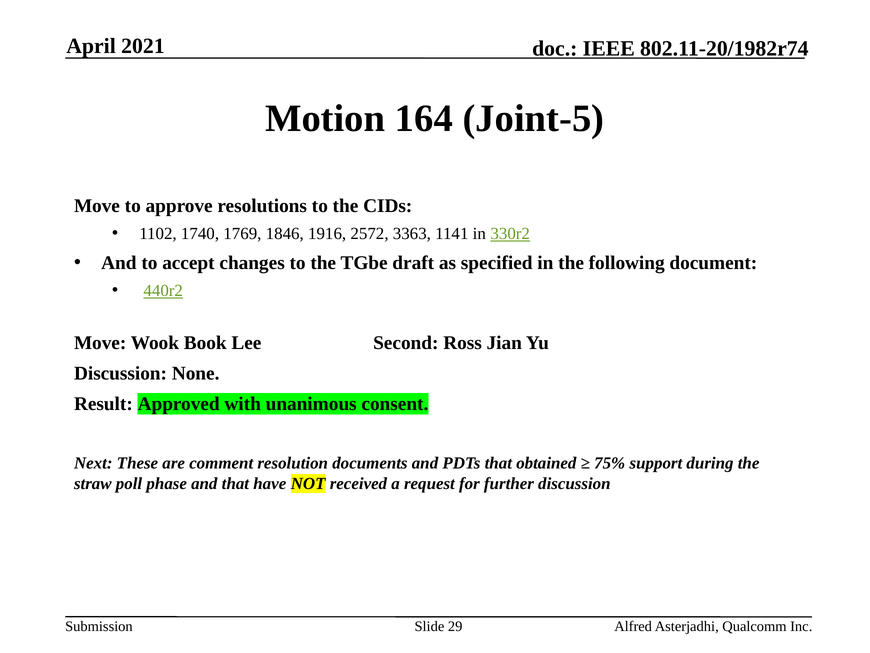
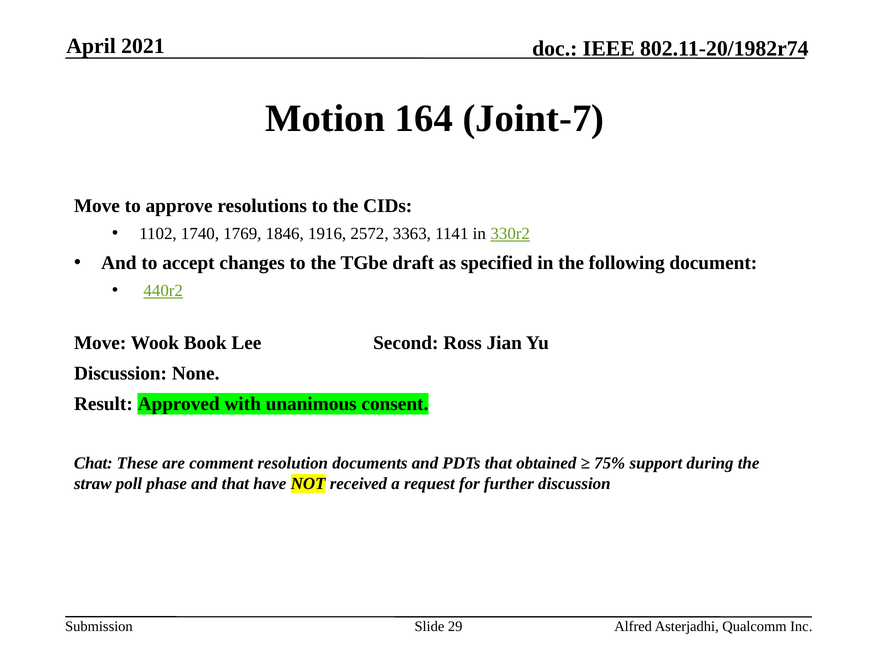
Joint-5: Joint-5 -> Joint-7
Next: Next -> Chat
